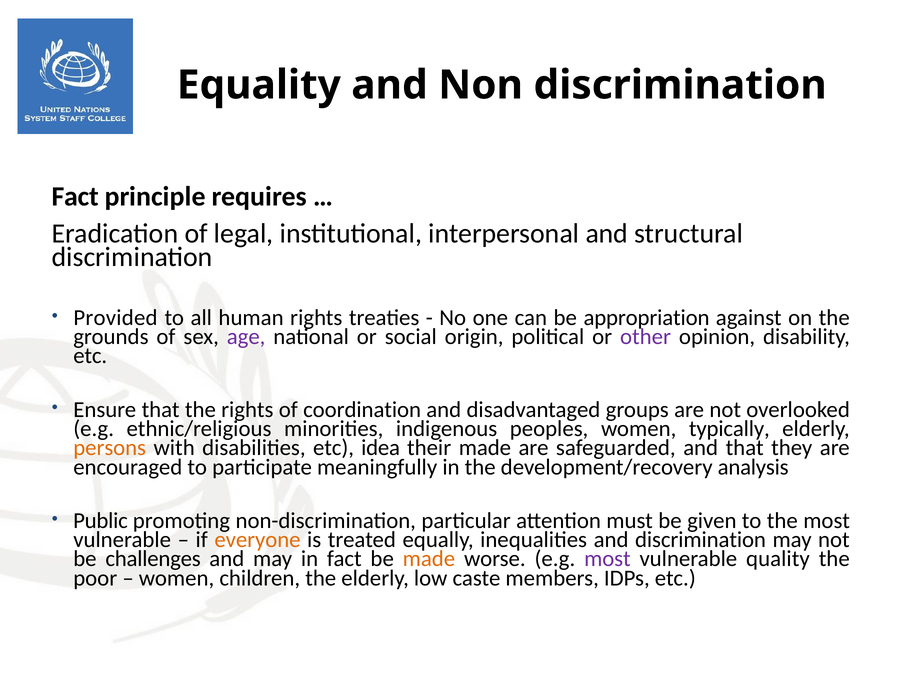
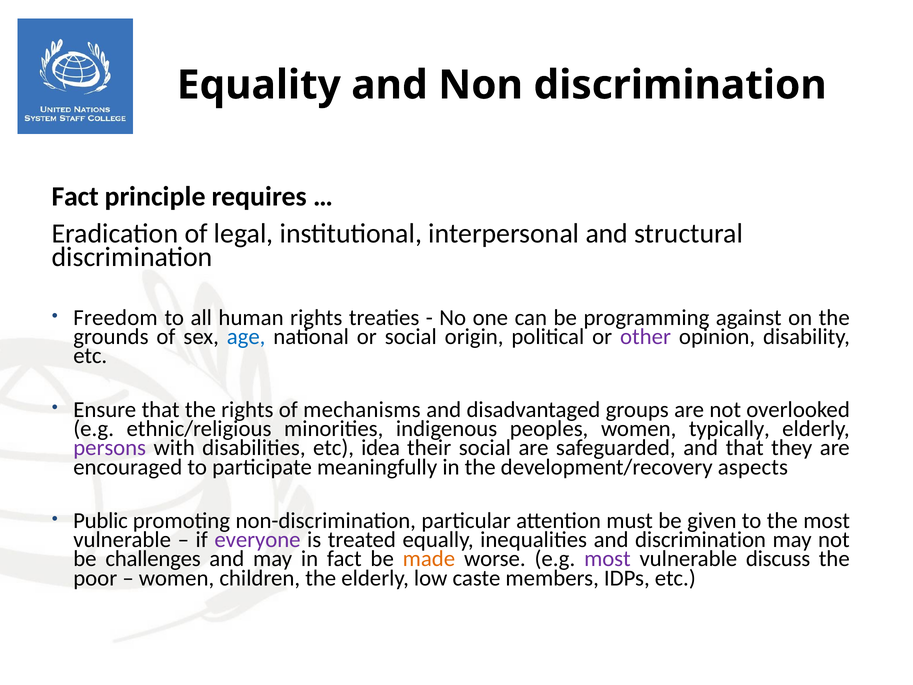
Provided: Provided -> Freedom
appropriation: appropriation -> programming
age colour: purple -> blue
coordination: coordination -> mechanisms
persons colour: orange -> purple
their made: made -> social
analysis: analysis -> aspects
everyone colour: orange -> purple
quality: quality -> discuss
